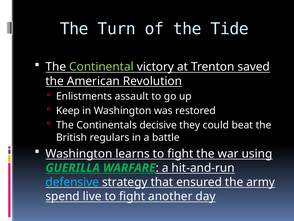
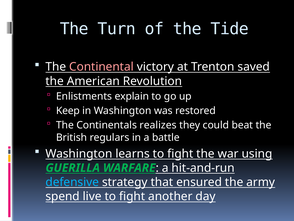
Continental colour: light green -> pink
assault: assault -> explain
decisive: decisive -> realizes
